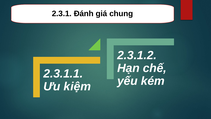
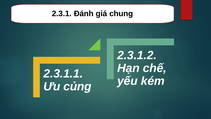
kiệm: kiệm -> củng
